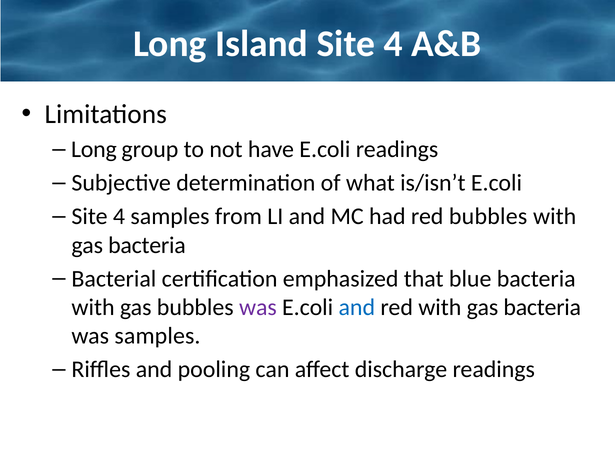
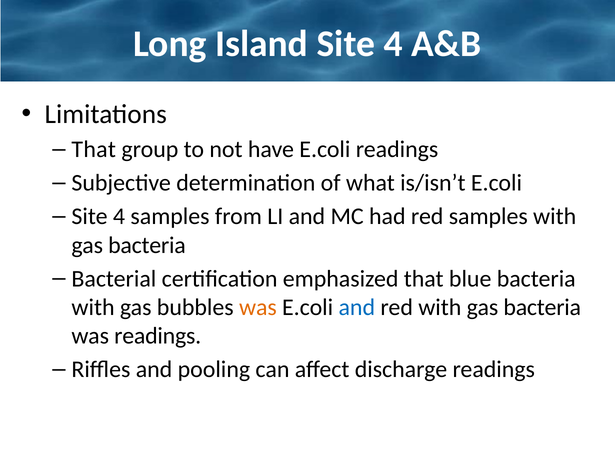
Long at (94, 150): Long -> That
red bubbles: bubbles -> samples
was at (258, 307) colour: purple -> orange
was samples: samples -> readings
